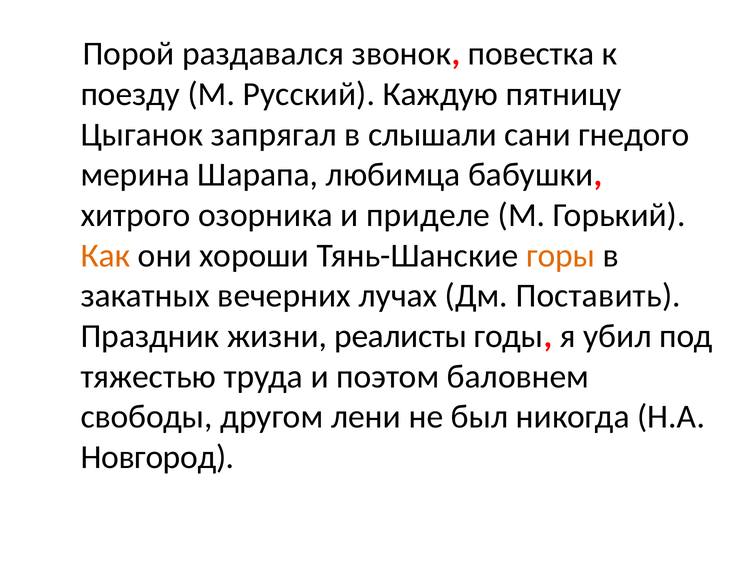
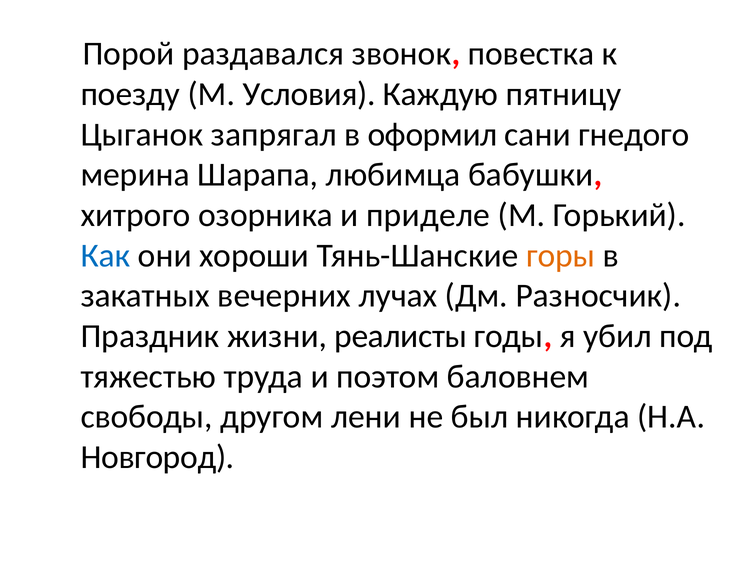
Русский: Русский -> Условия
слышали: слышали -> оформил
Как colour: orange -> blue
Поставить: Поставить -> Разносчик
